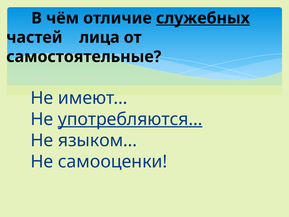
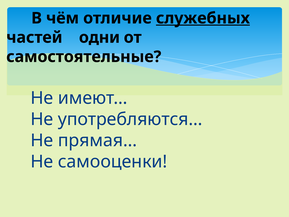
лица: лица -> одни
употребляются… underline: present -> none
языком…: языком… -> прямая…
